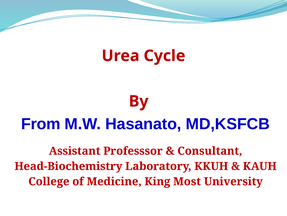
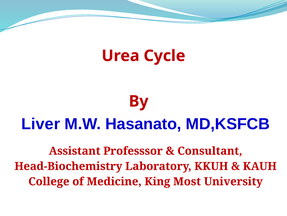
From: From -> Liver
